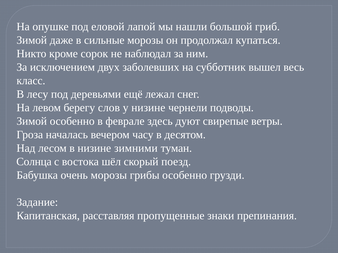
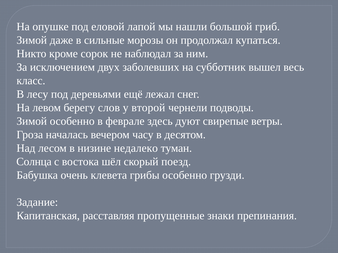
у низине: низине -> второй
зимними: зимними -> недалеко
очень морозы: морозы -> клевета
